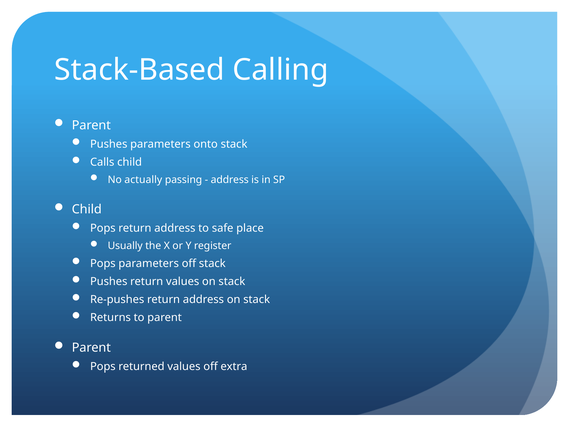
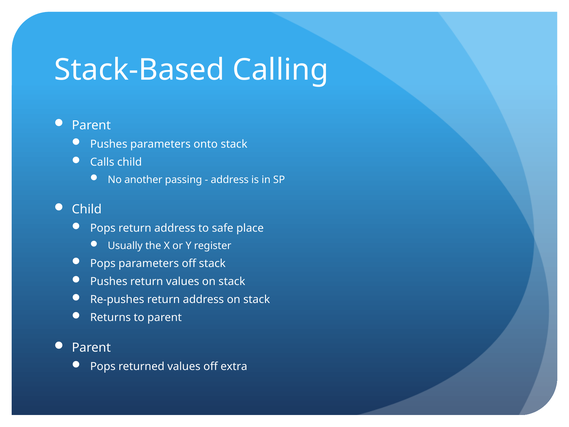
actually: actually -> another
